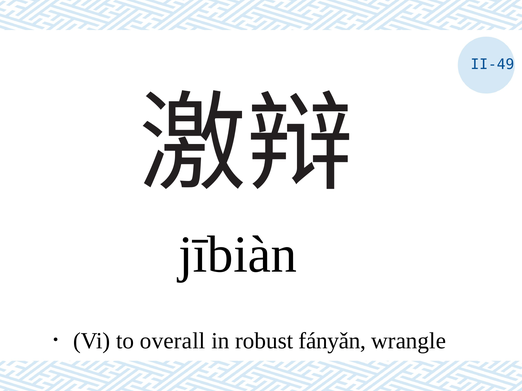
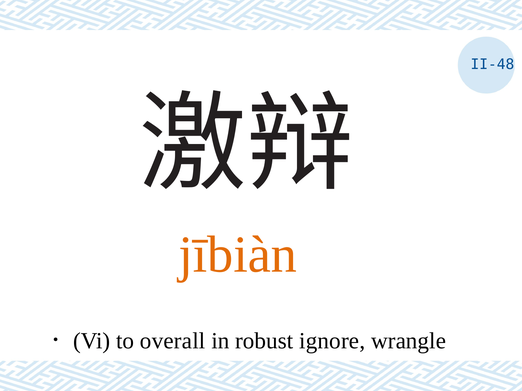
II-49: II-49 -> II-48
jībiàn colour: black -> orange
fányǎn: fányǎn -> ignore
